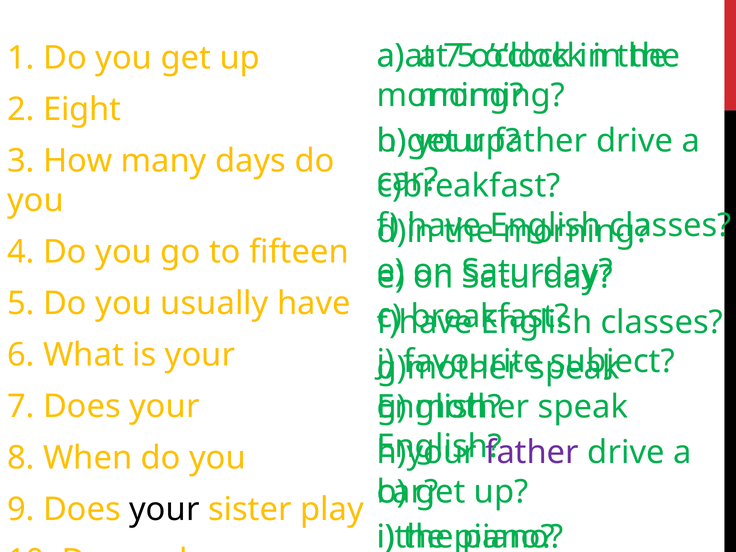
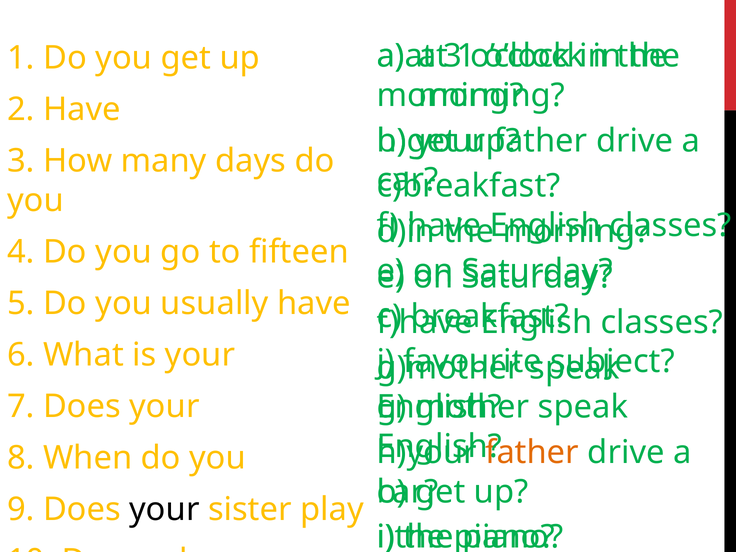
7 at (453, 56): 7 -> 3
5 at (466, 56): 5 -> 1
2 Eight: Eight -> Have
father at (532, 452) colour: purple -> orange
